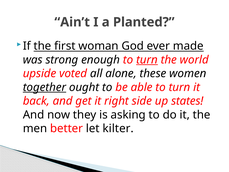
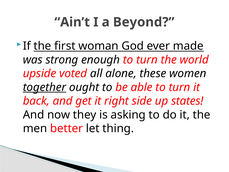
Planted: Planted -> Beyond
turn at (147, 60) underline: present -> none
kilter: kilter -> thing
